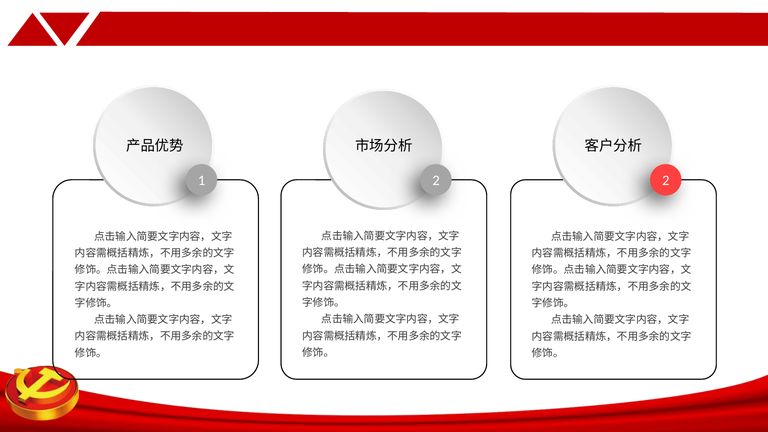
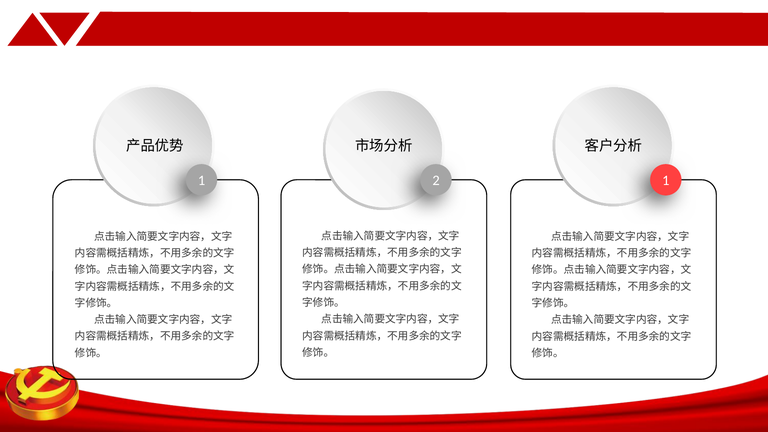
2 2: 2 -> 1
